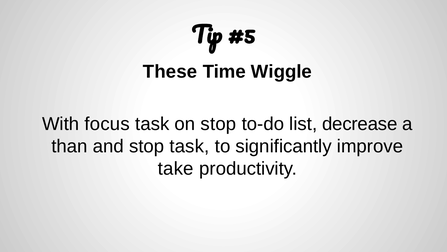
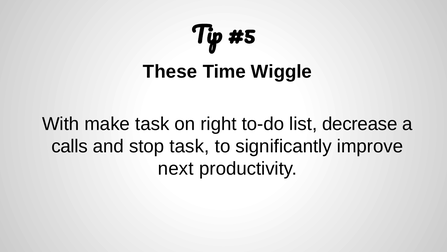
focus: focus -> make
on stop: stop -> right
than: than -> calls
take: take -> next
